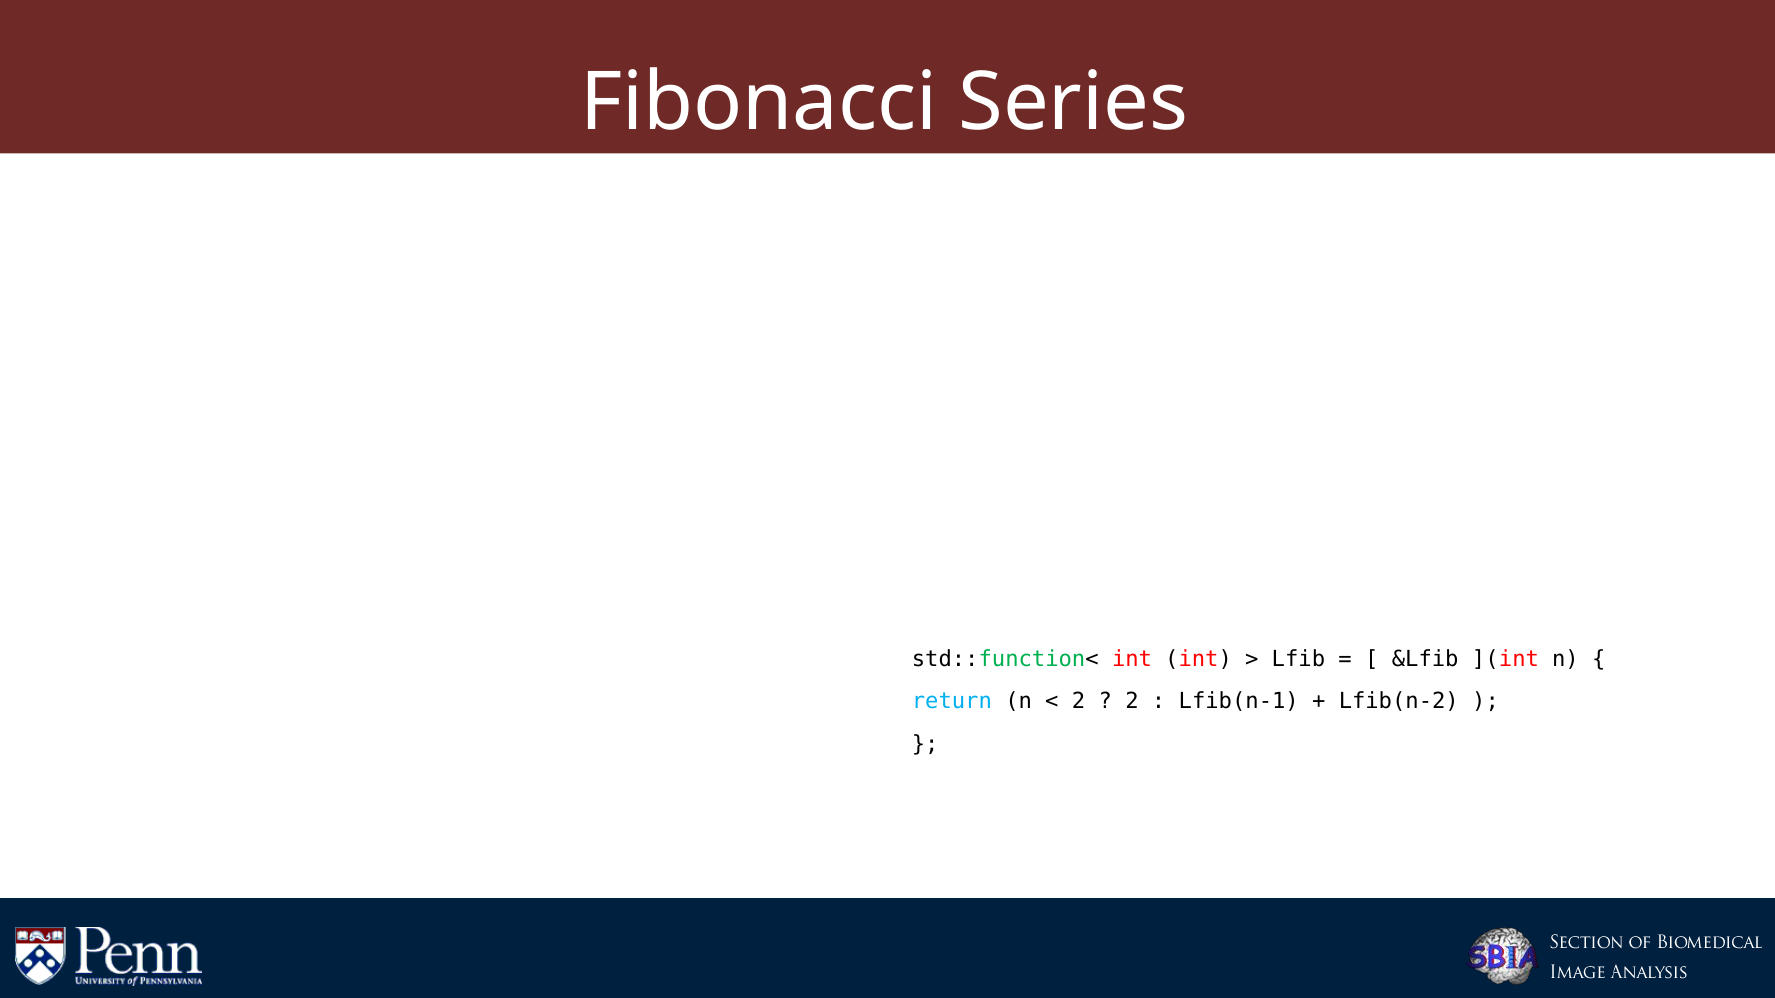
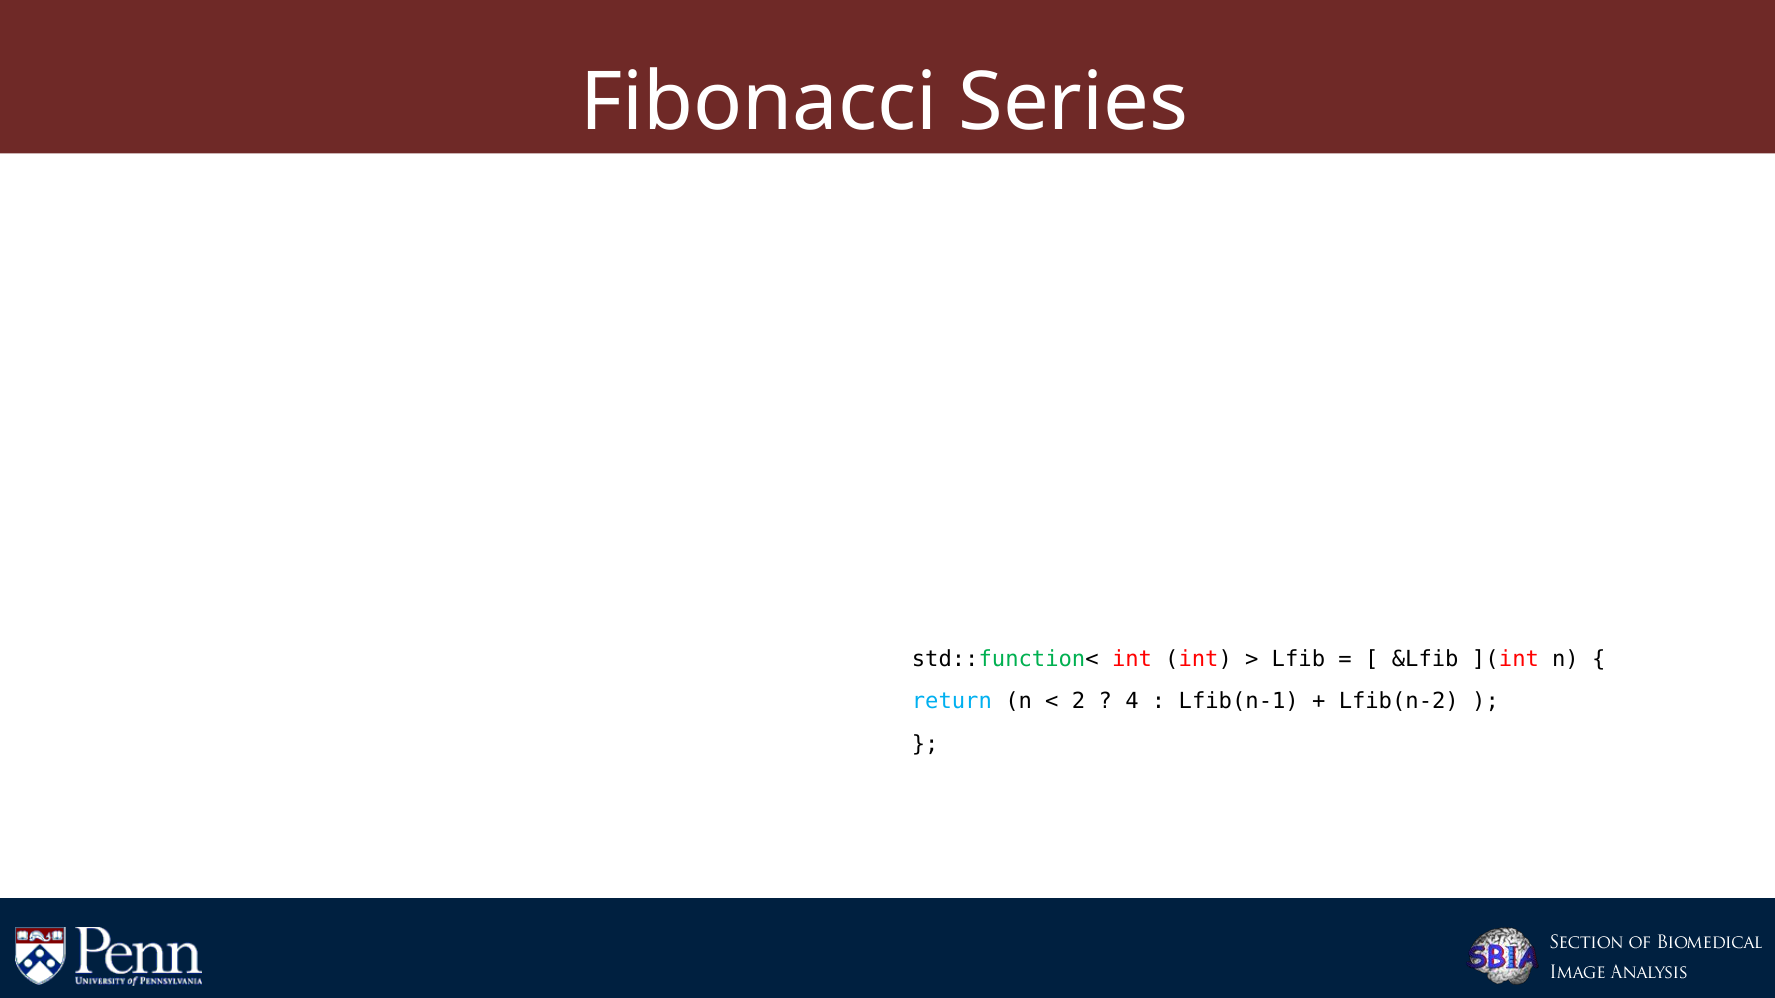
2 at (1132, 702): 2 -> 4
